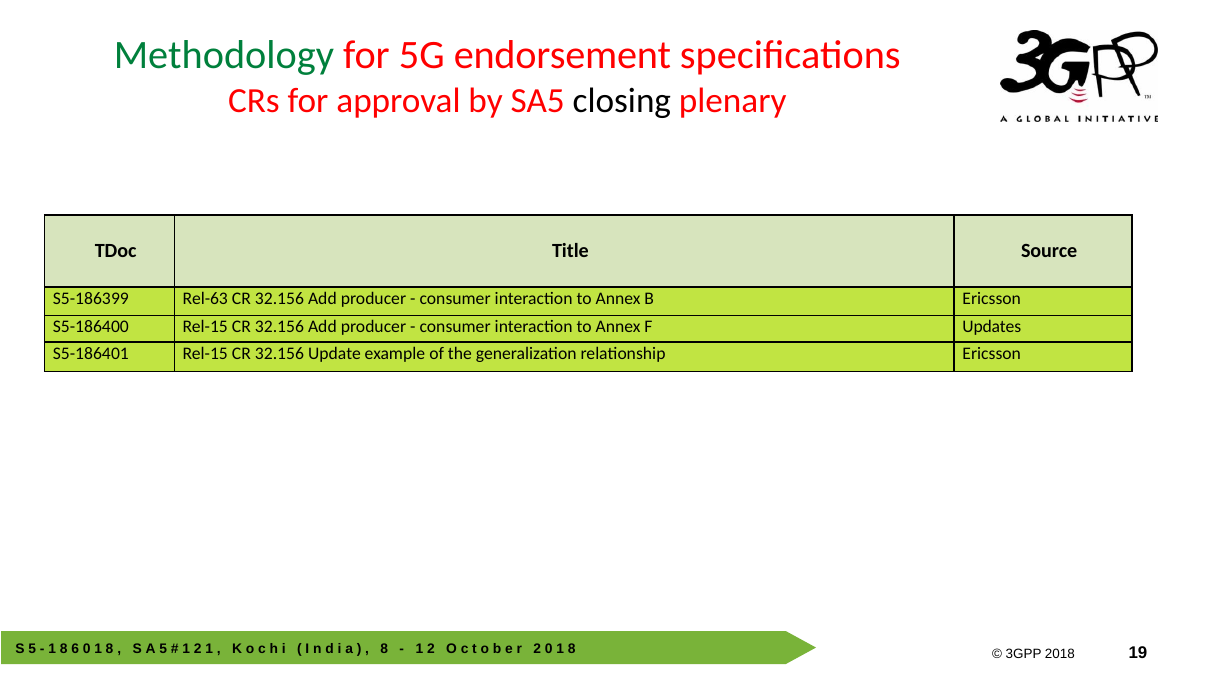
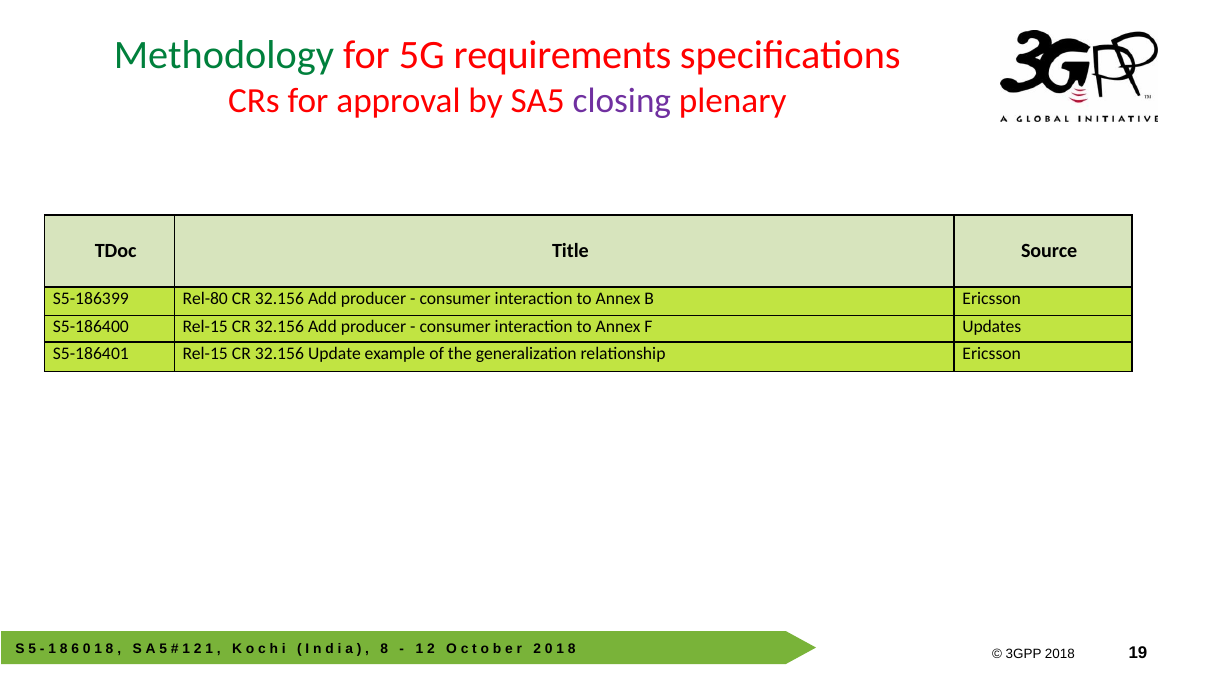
endorsement: endorsement -> requirements
closing colour: black -> purple
Rel-63: Rel-63 -> Rel-80
